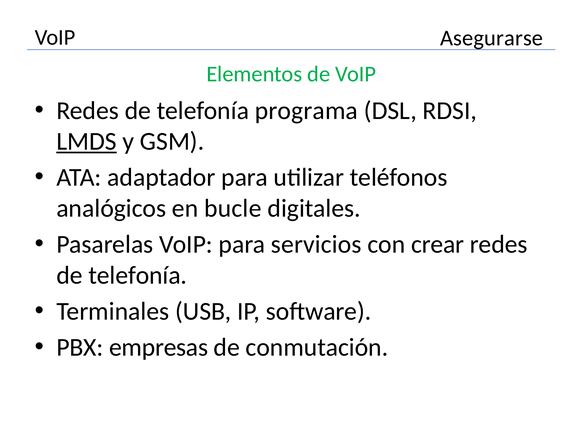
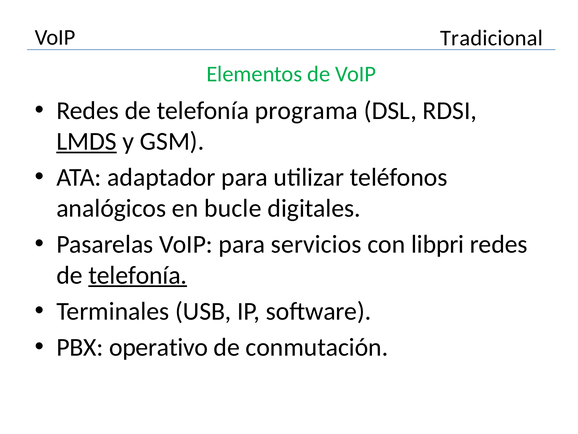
Asegurarse: Asegurarse -> Tradicional
crear: crear -> libpri
telefonía at (138, 275) underline: none -> present
empresas: empresas -> operativo
